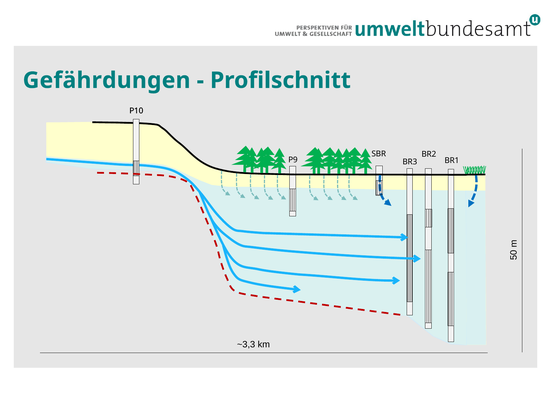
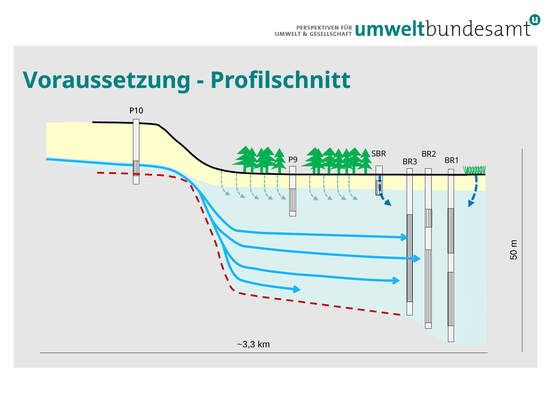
Gefährdungen: Gefährdungen -> Voraussetzung
